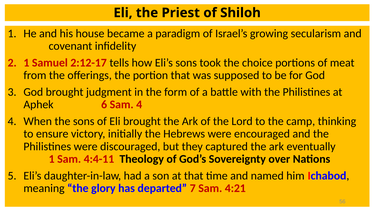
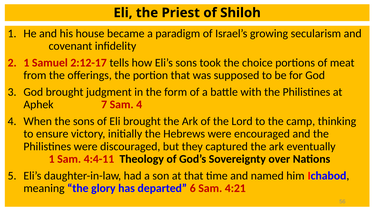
6: 6 -> 7
7: 7 -> 6
